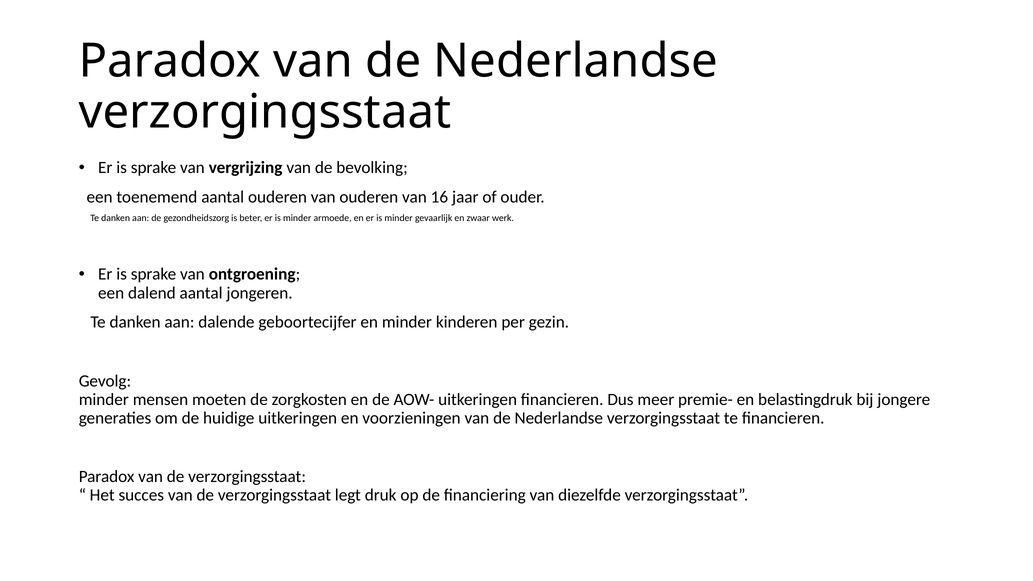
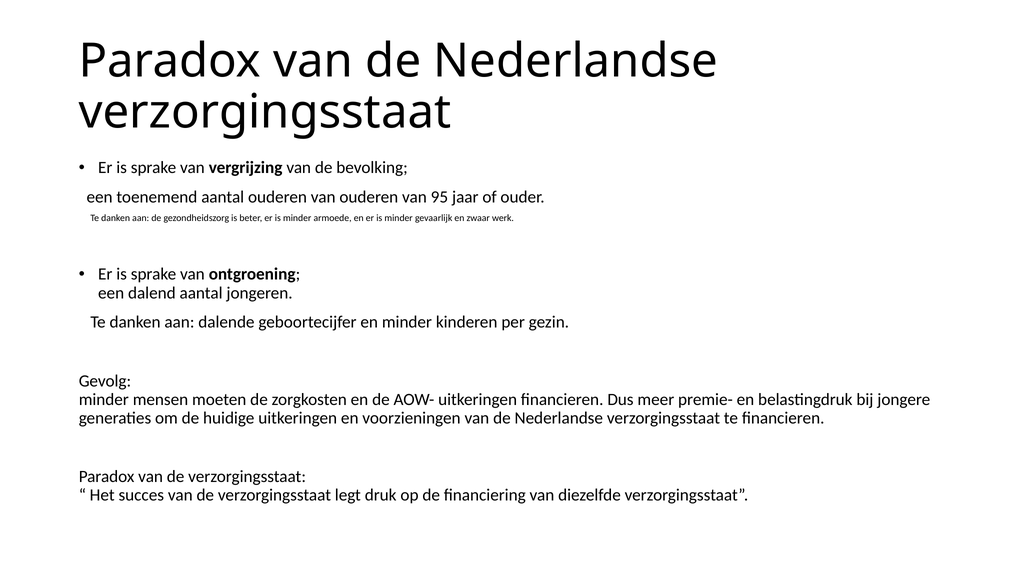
16: 16 -> 95
